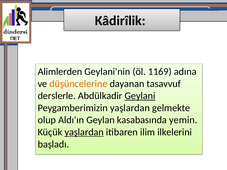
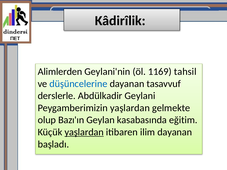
adına: adına -> tahsil
düşüncelerine colour: orange -> blue
Geylani underline: present -> none
Aldı'ın: Aldı'ın -> Bazı'ın
yemin: yemin -> eğitim
ilim ilkelerini: ilkelerini -> dayanan
